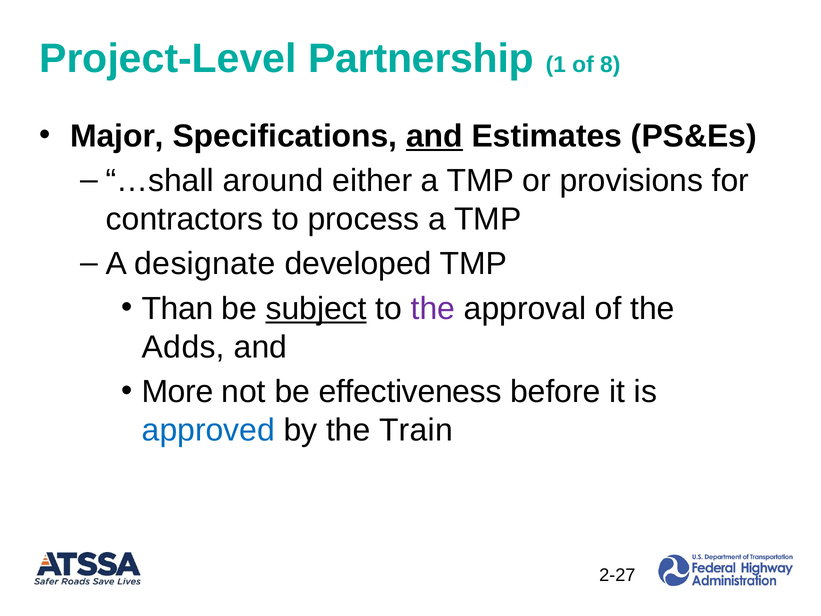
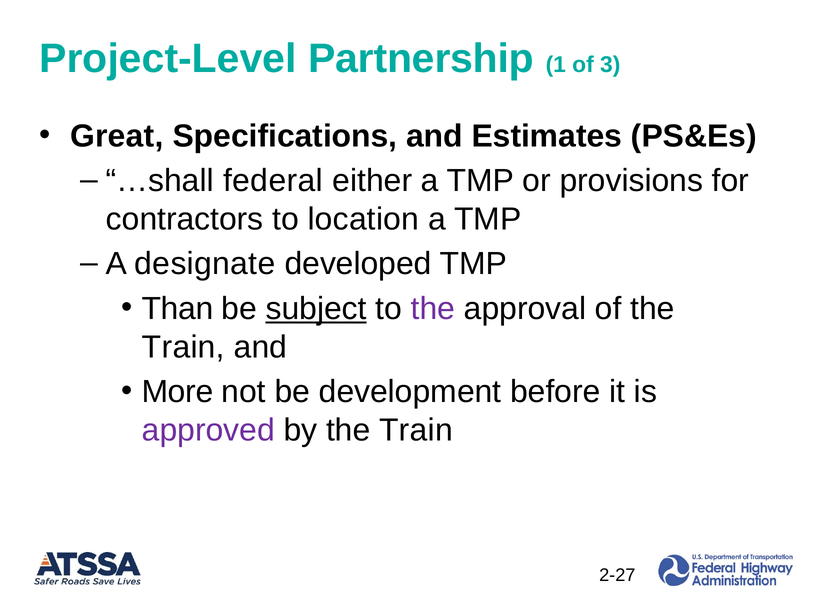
8: 8 -> 3
Major: Major -> Great
and at (435, 136) underline: present -> none
around: around -> federal
process: process -> location
Adds at (183, 347): Adds -> Train
effectiveness: effectiveness -> development
approved colour: blue -> purple
